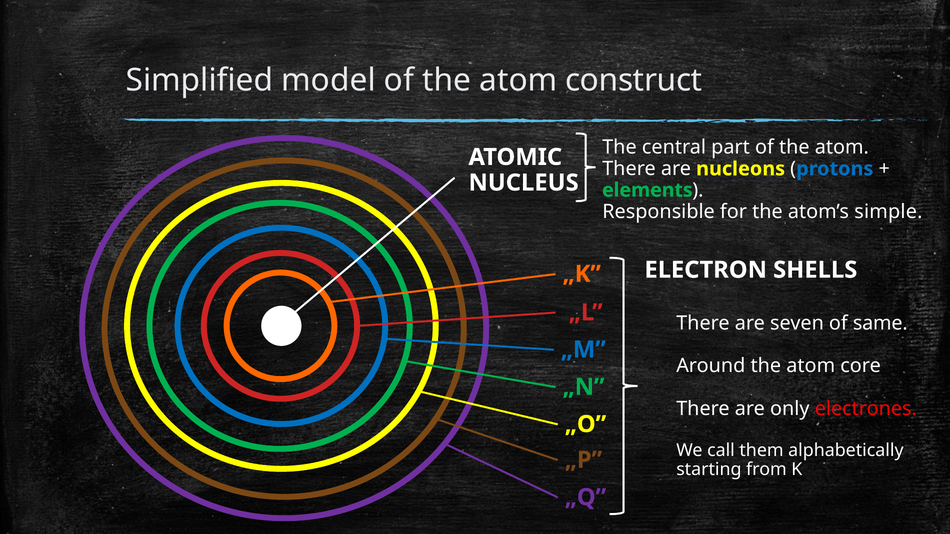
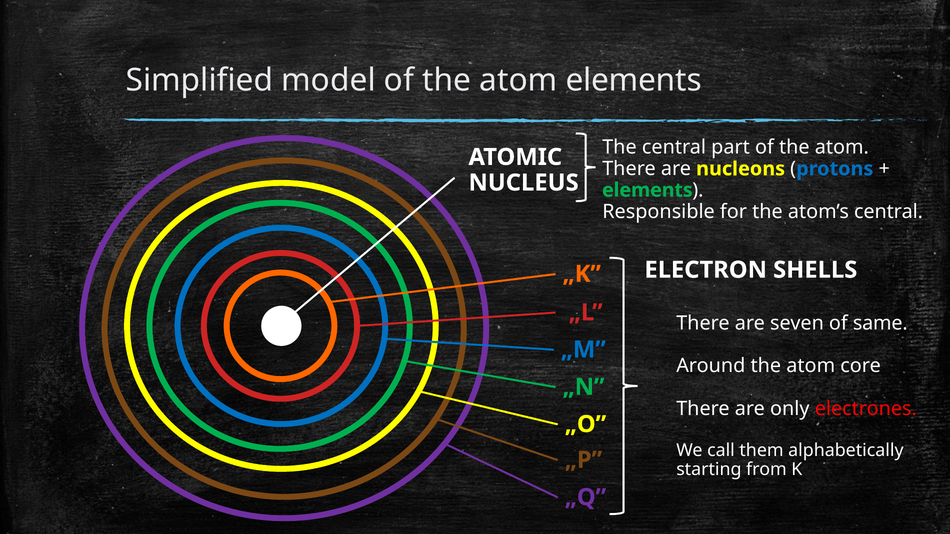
atom construct: construct -> elements
atom’s simple: simple -> central
